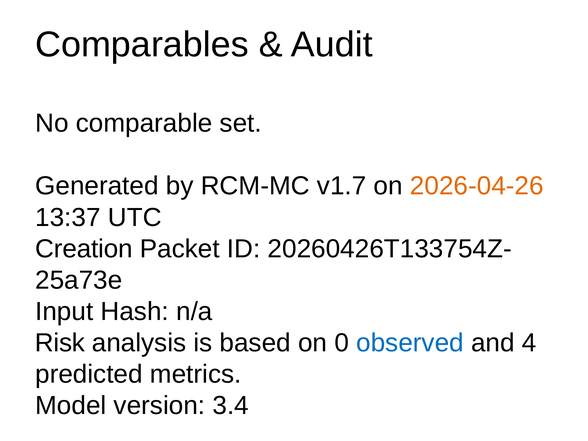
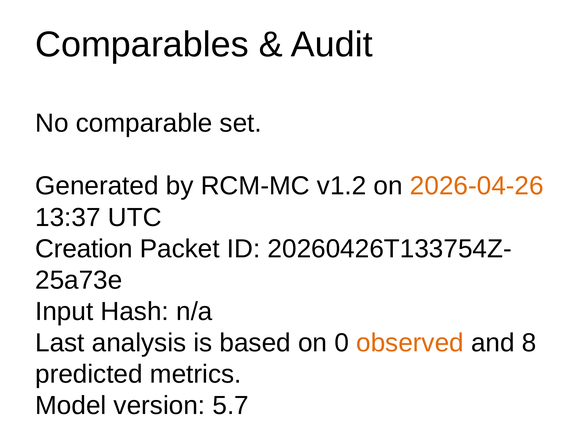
v1.7: v1.7 -> v1.2
Risk: Risk -> Last
observed colour: blue -> orange
4: 4 -> 8
3.4: 3.4 -> 5.7
